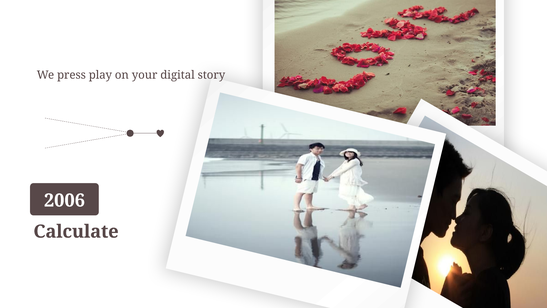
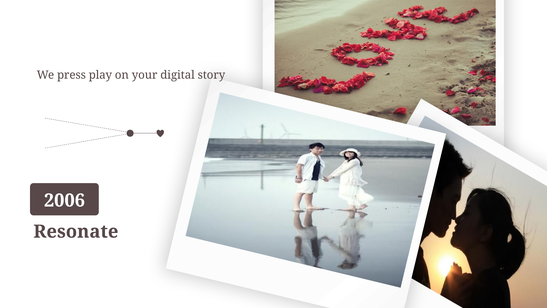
Calculate: Calculate -> Resonate
